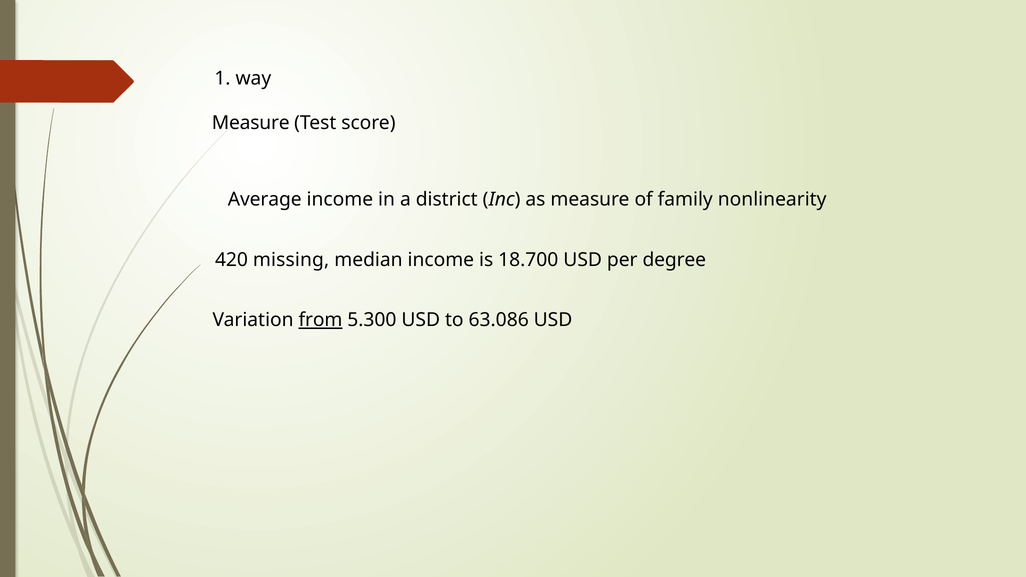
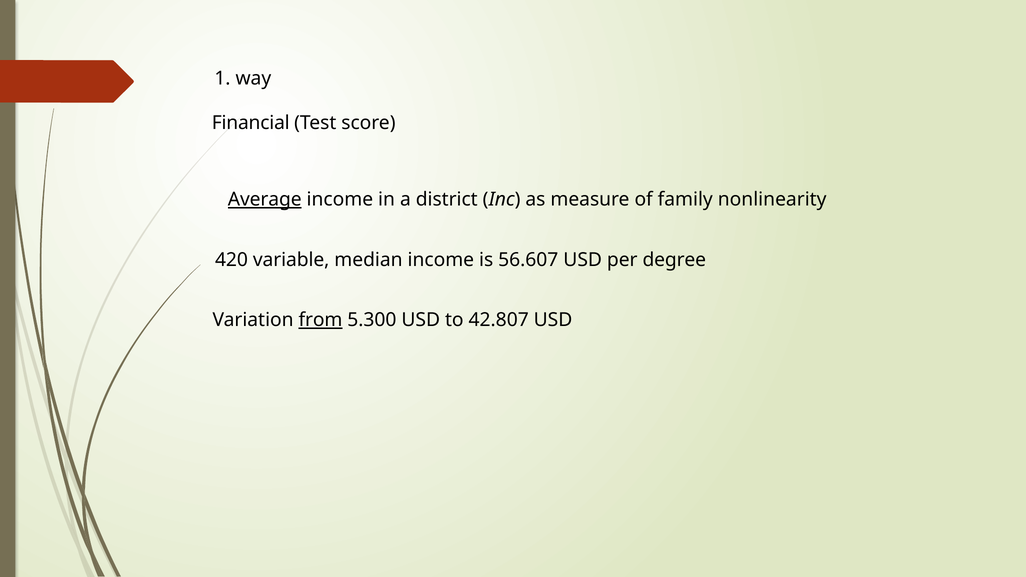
Measure at (251, 123): Measure -> Financial
Average underline: none -> present
missing: missing -> variable
18.700: 18.700 -> 56.607
63.086: 63.086 -> 42.807
